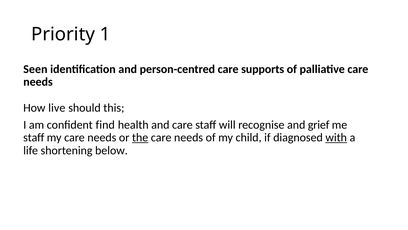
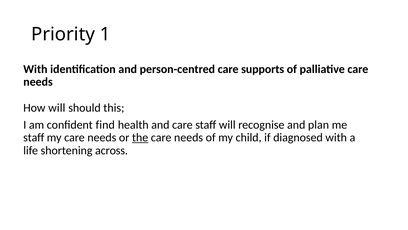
Seen at (35, 69): Seen -> With
How live: live -> will
grief: grief -> plan
with at (336, 137) underline: present -> none
below: below -> across
